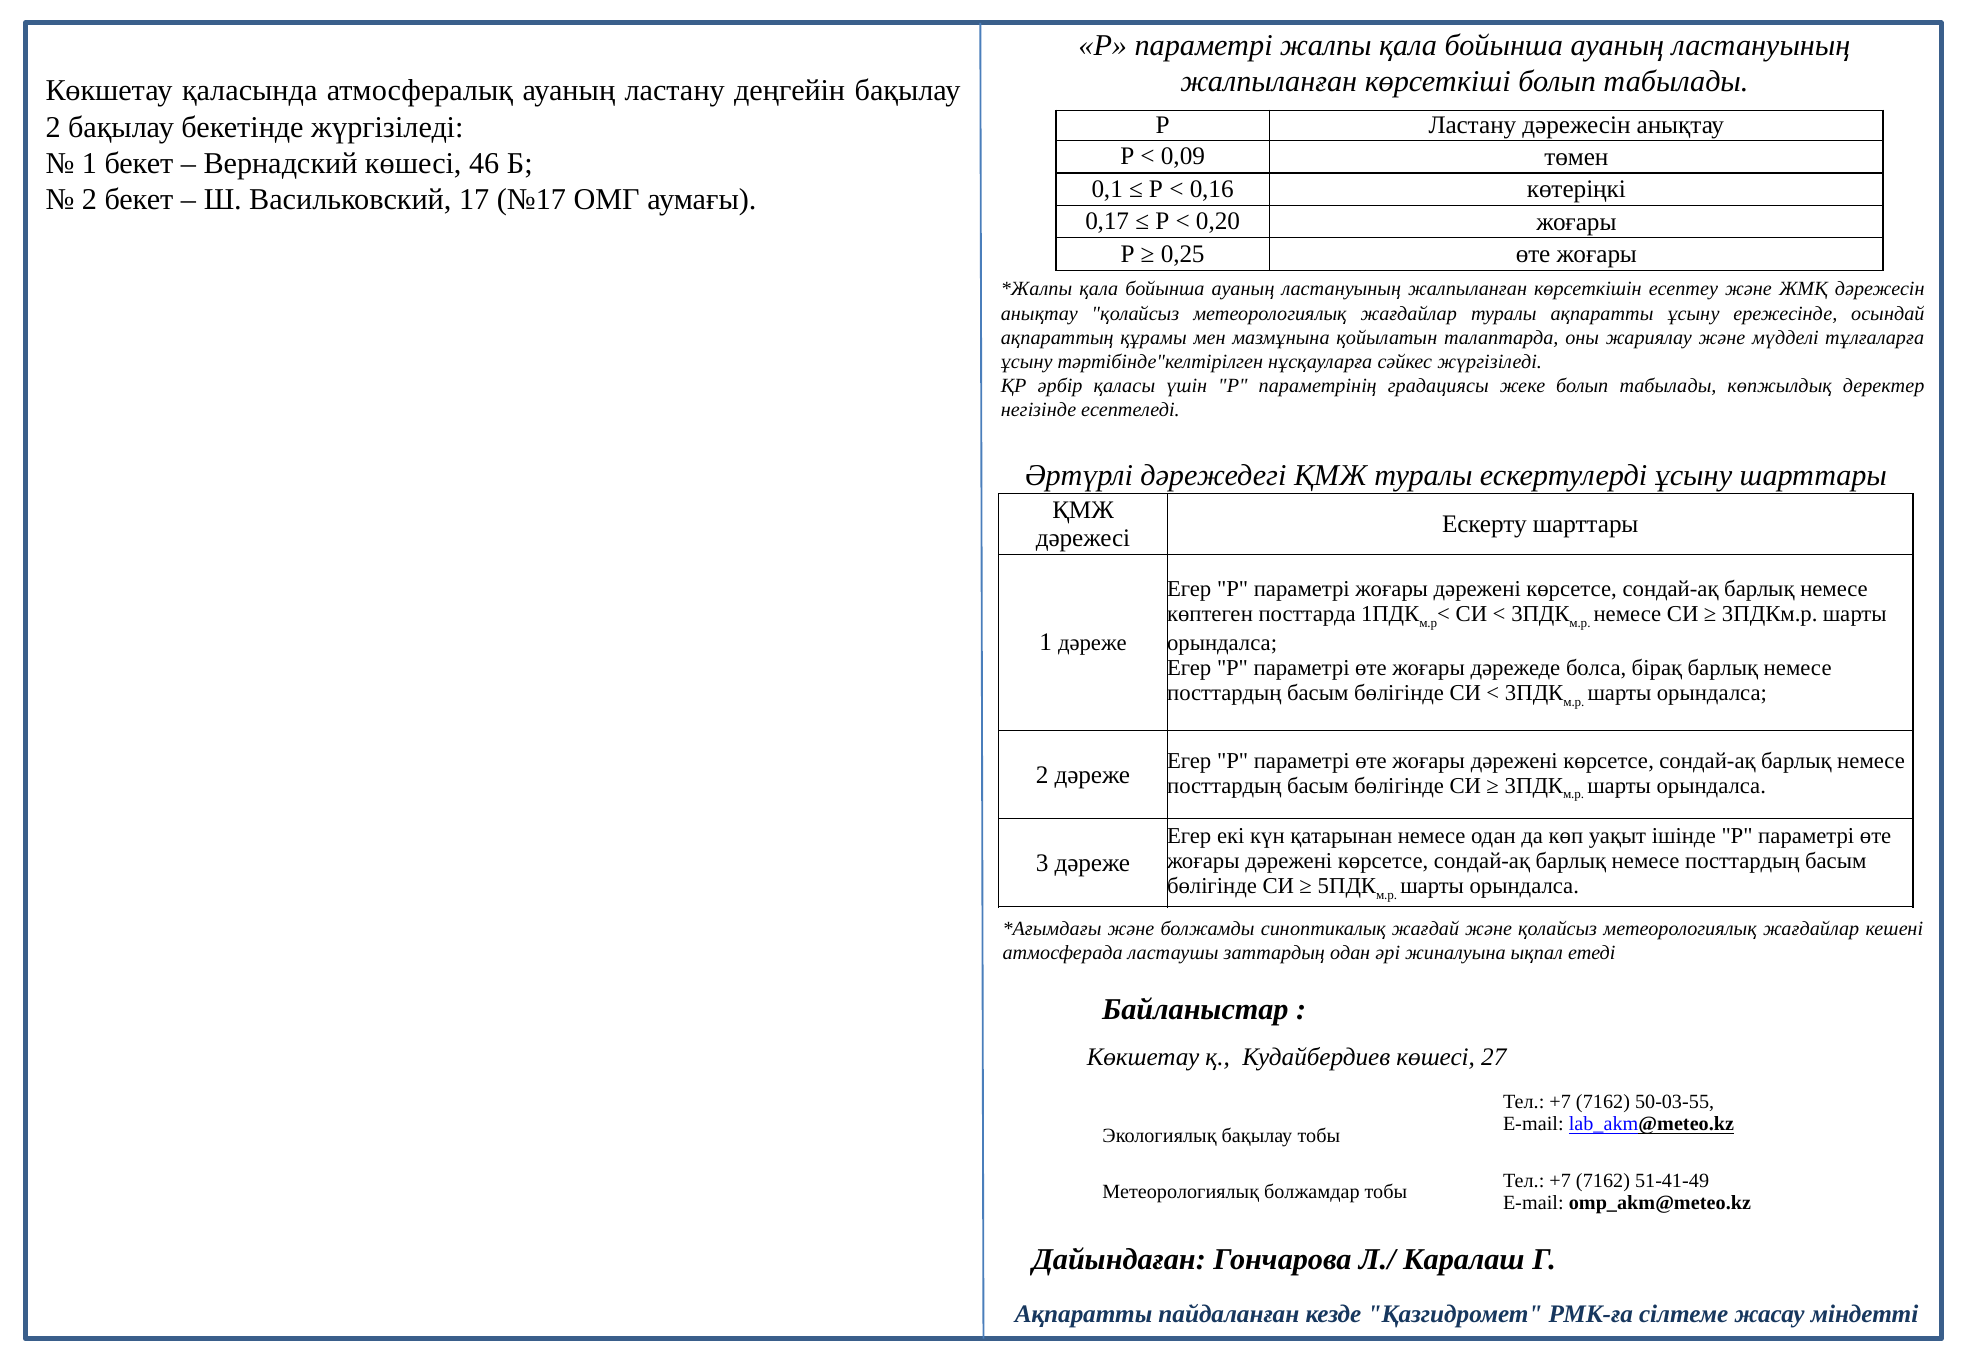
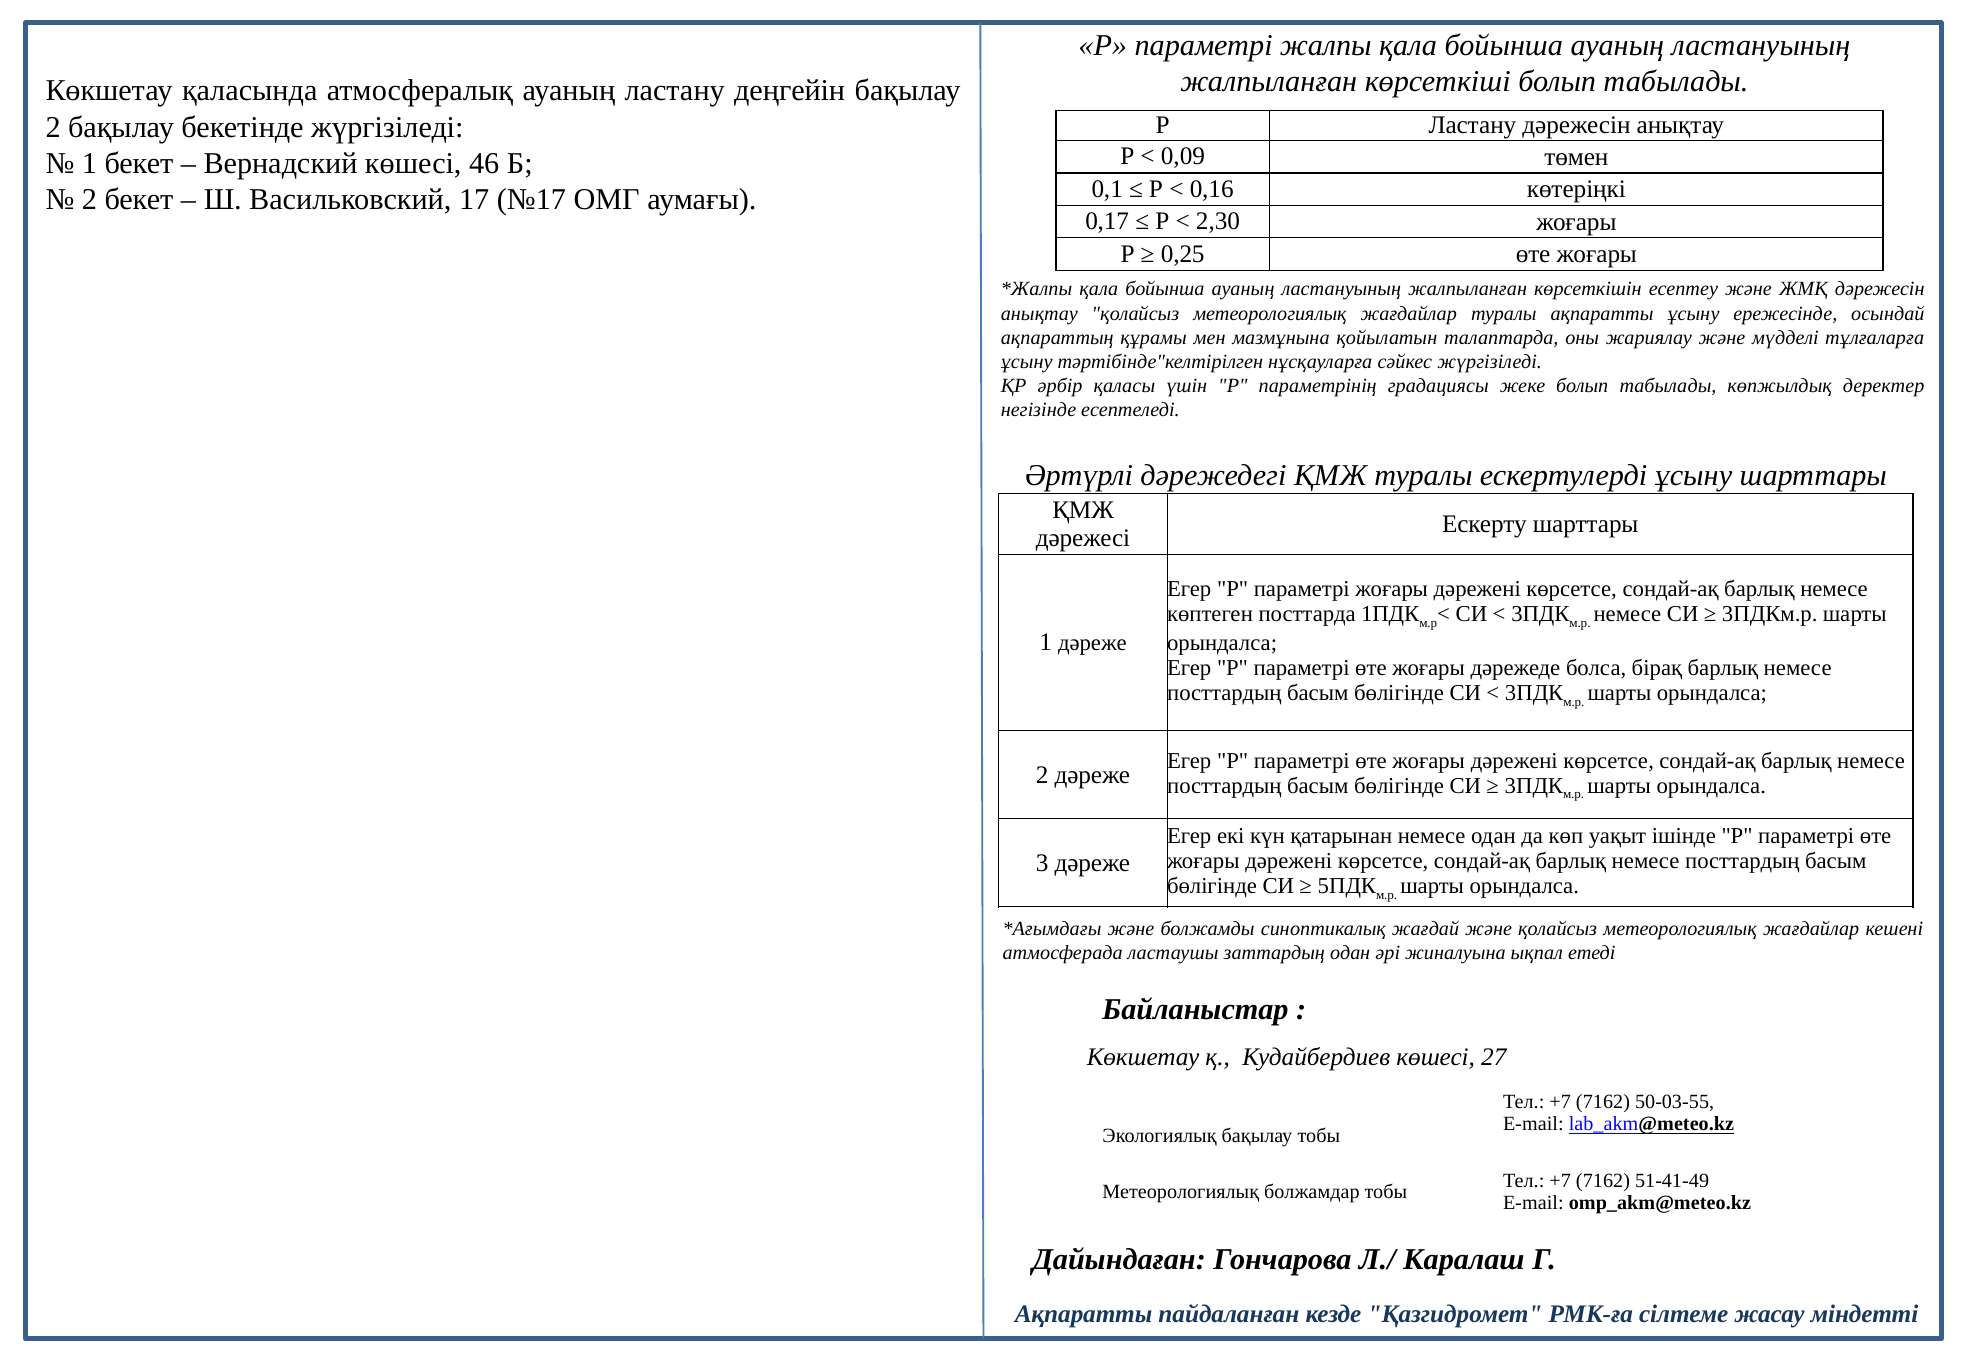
0,20: 0,20 -> 2,30
